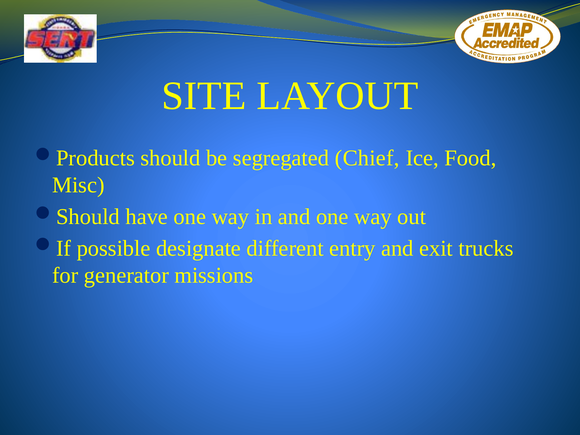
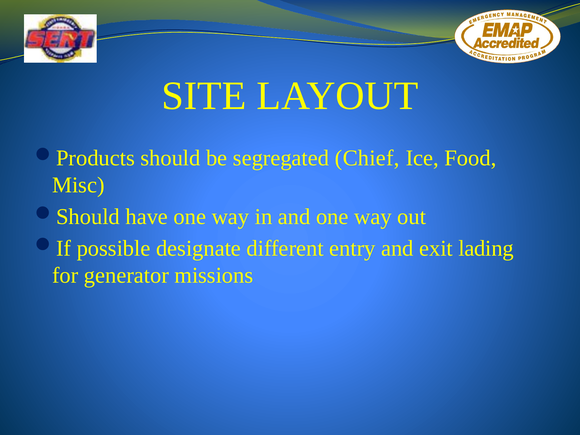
trucks: trucks -> lading
